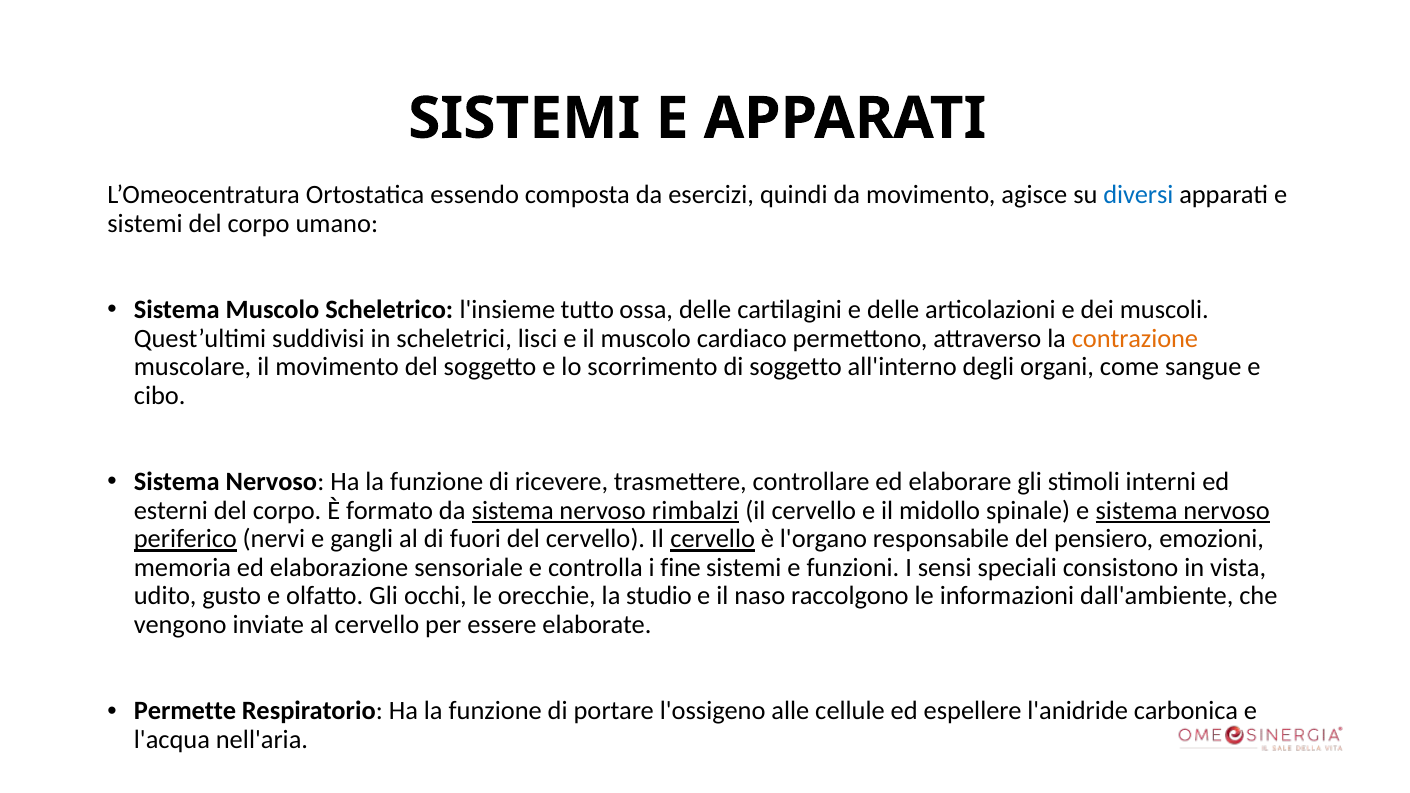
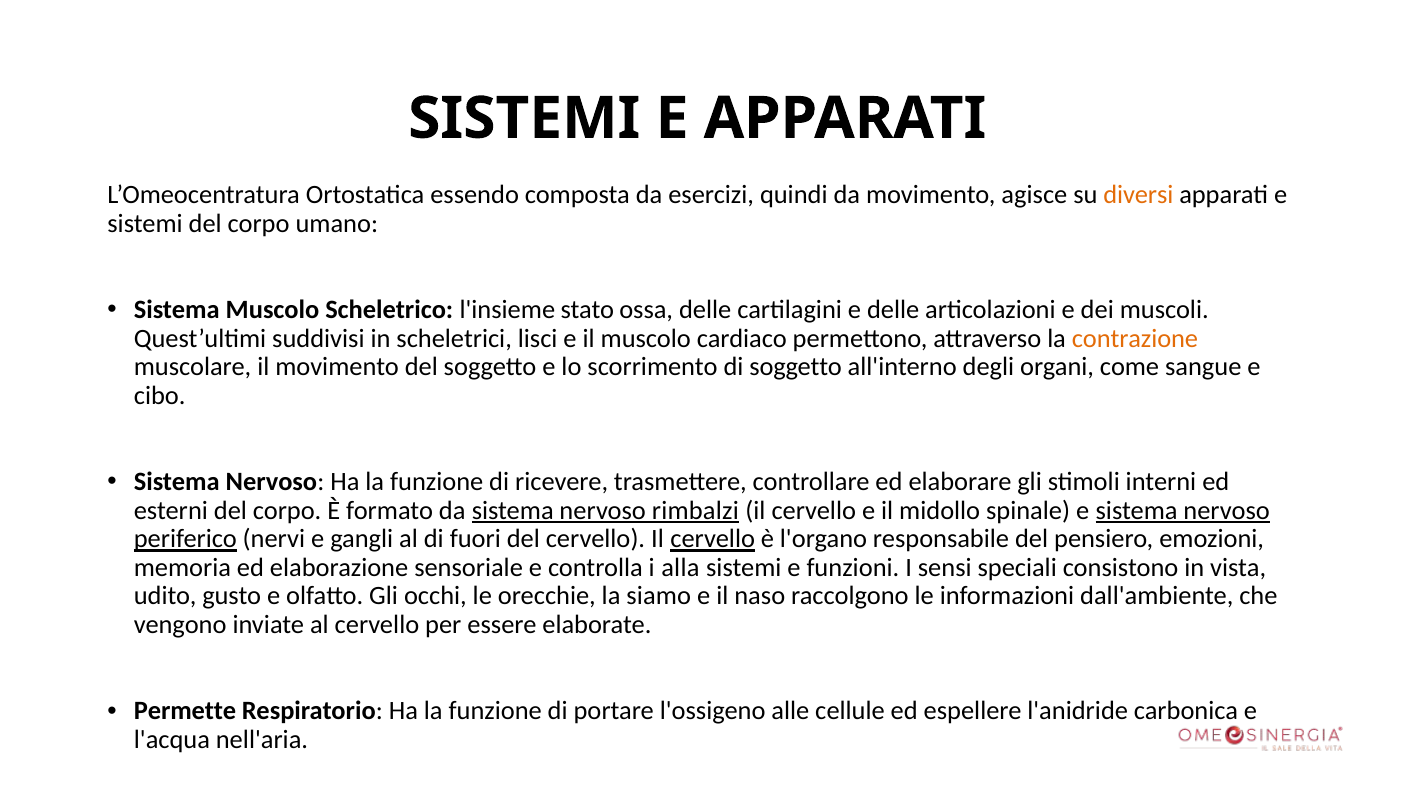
diversi colour: blue -> orange
tutto: tutto -> stato
fine: fine -> alla
studio: studio -> siamo
